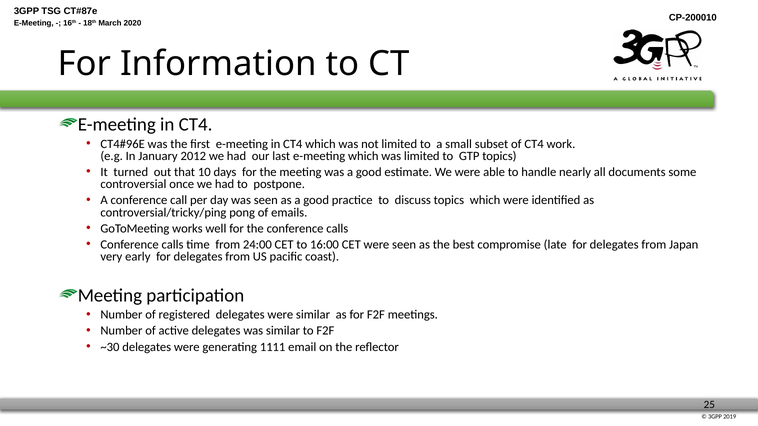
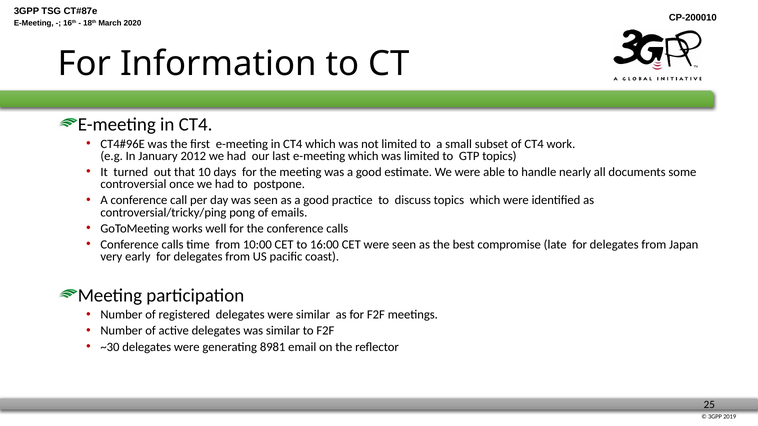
24:00: 24:00 -> 10:00
1111: 1111 -> 8981
